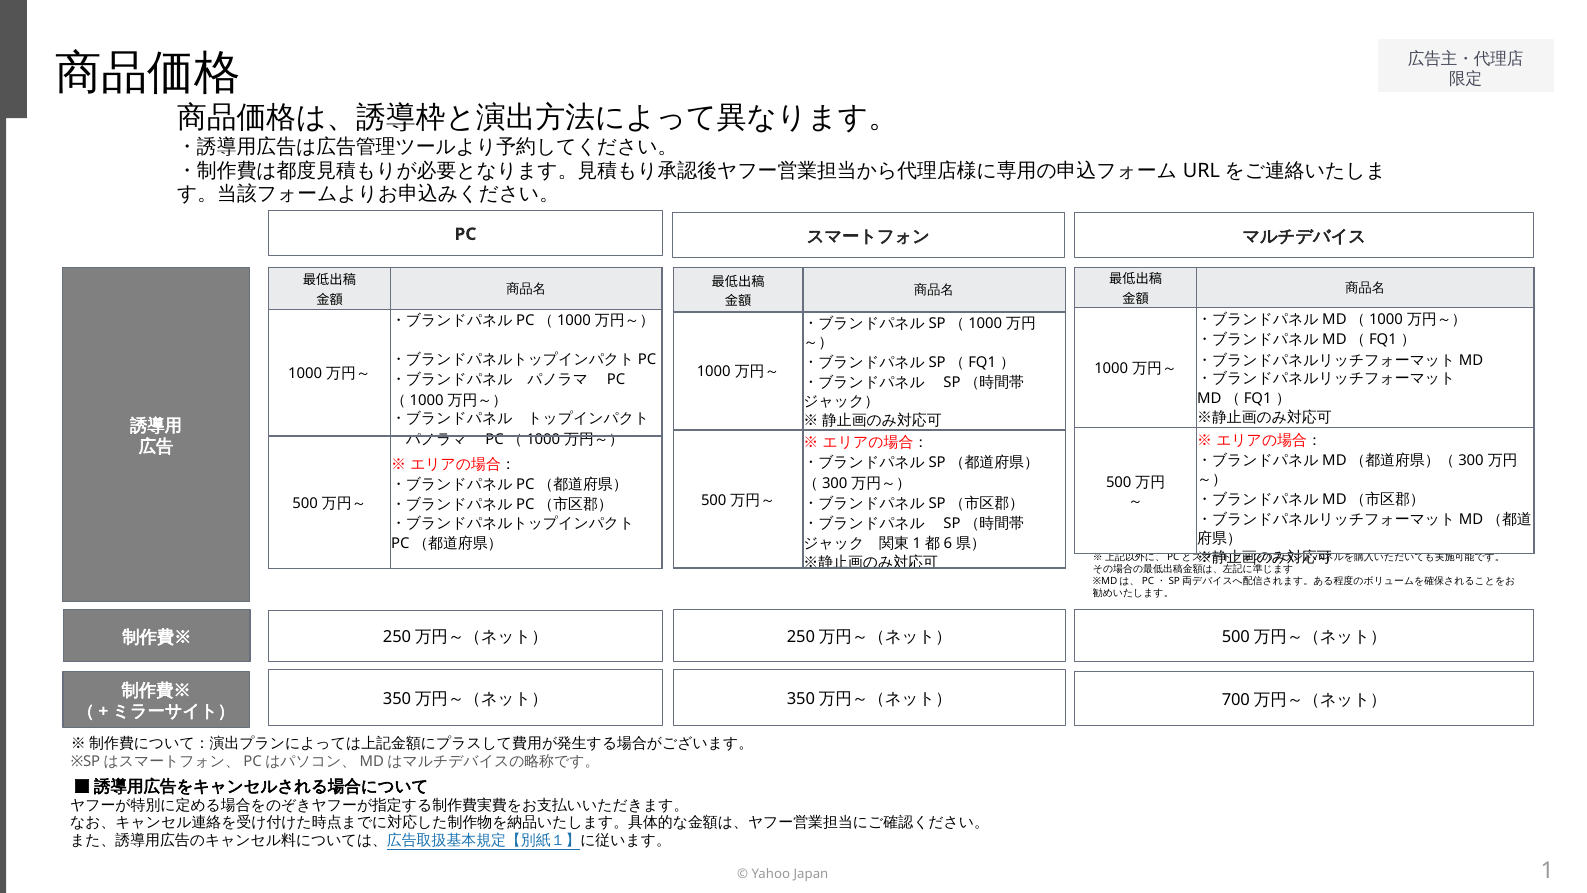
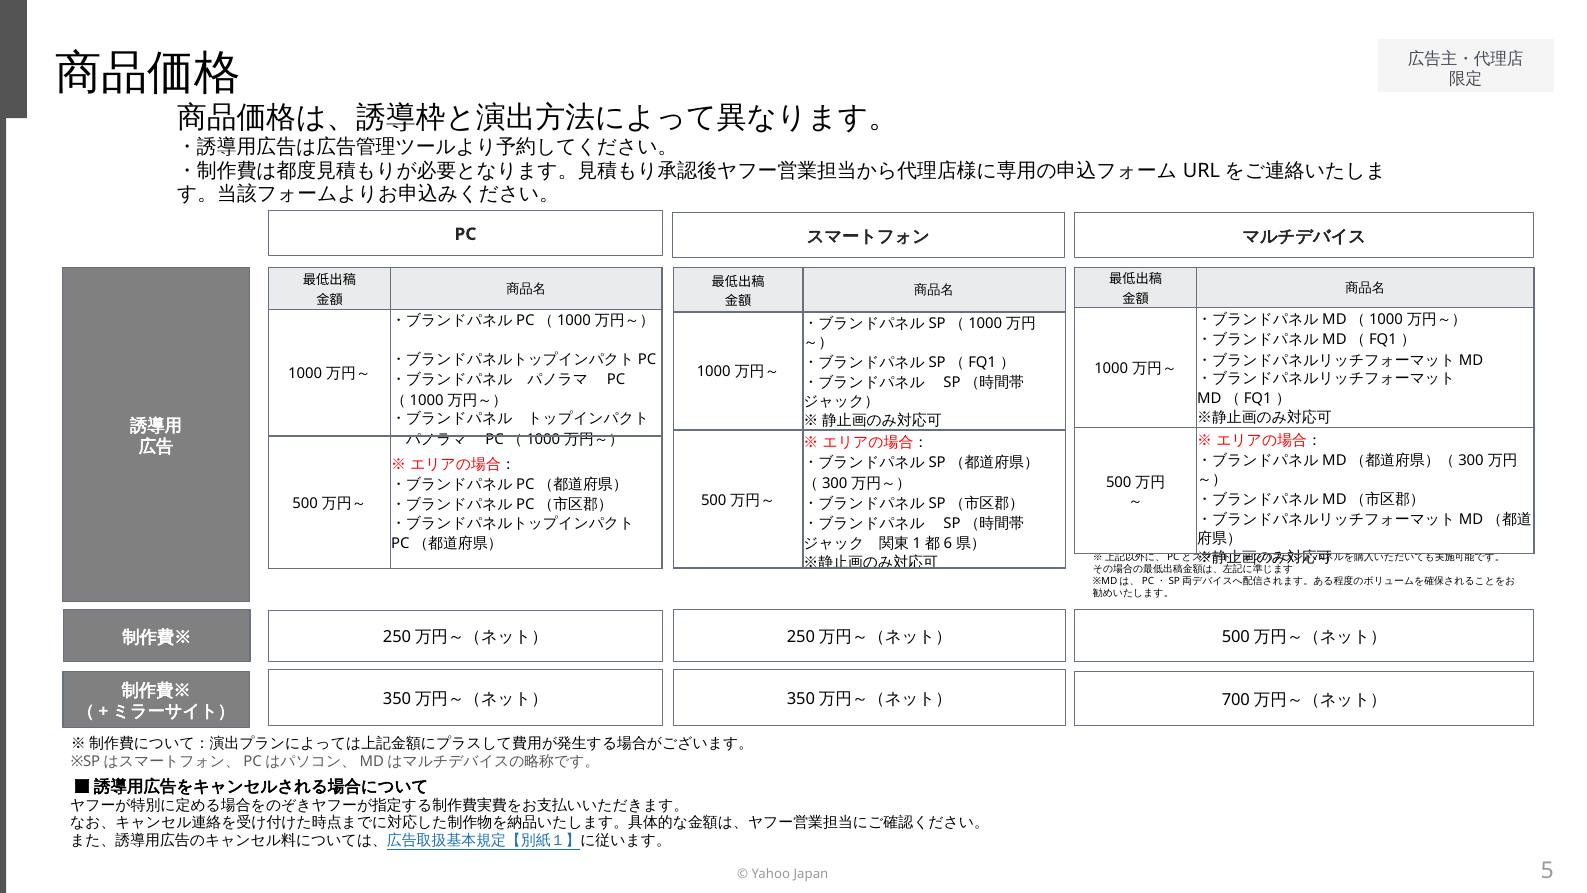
1: 1 -> 5
